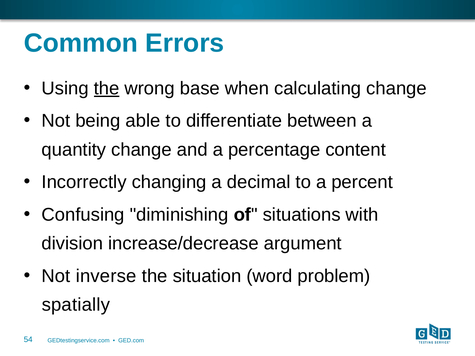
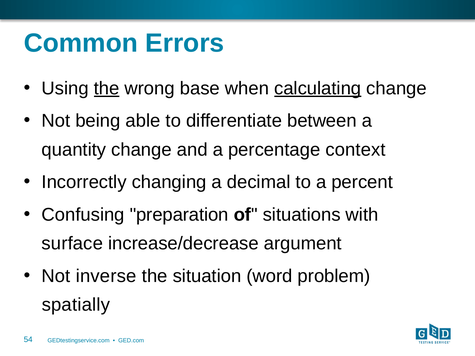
calculating underline: none -> present
content: content -> context
diminishing: diminishing -> preparation
division: division -> surface
